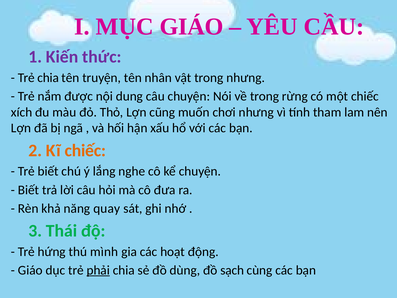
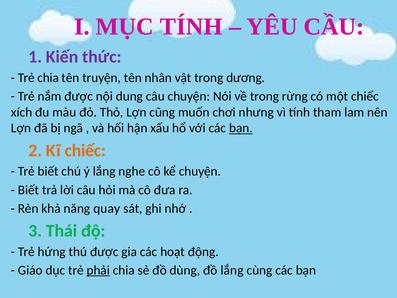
MỤC GIÁO: GIÁO -> TÍNH
trong nhưng: nhưng -> dương
bạn at (241, 128) underline: none -> present
thú mình: mình -> được
đồ sạch: sạch -> lắng
